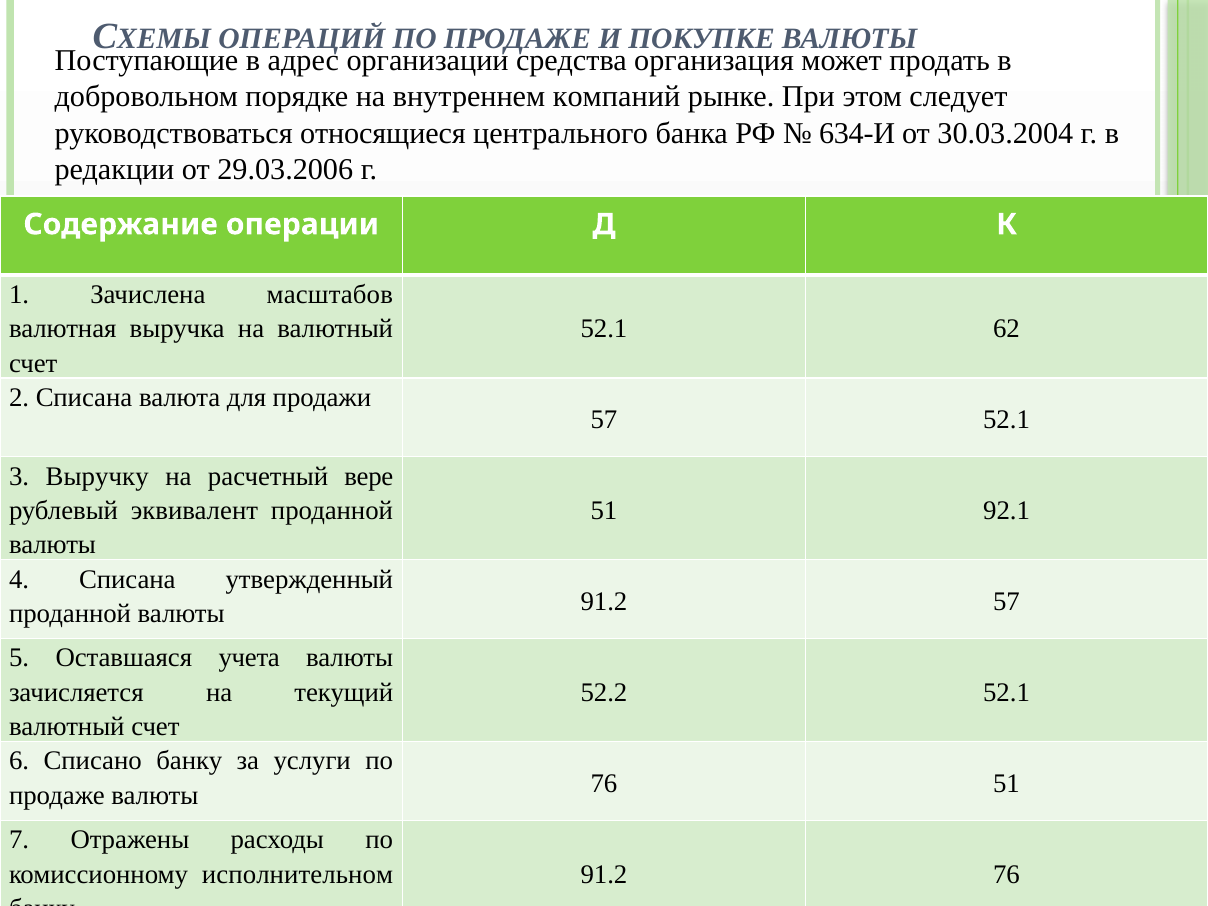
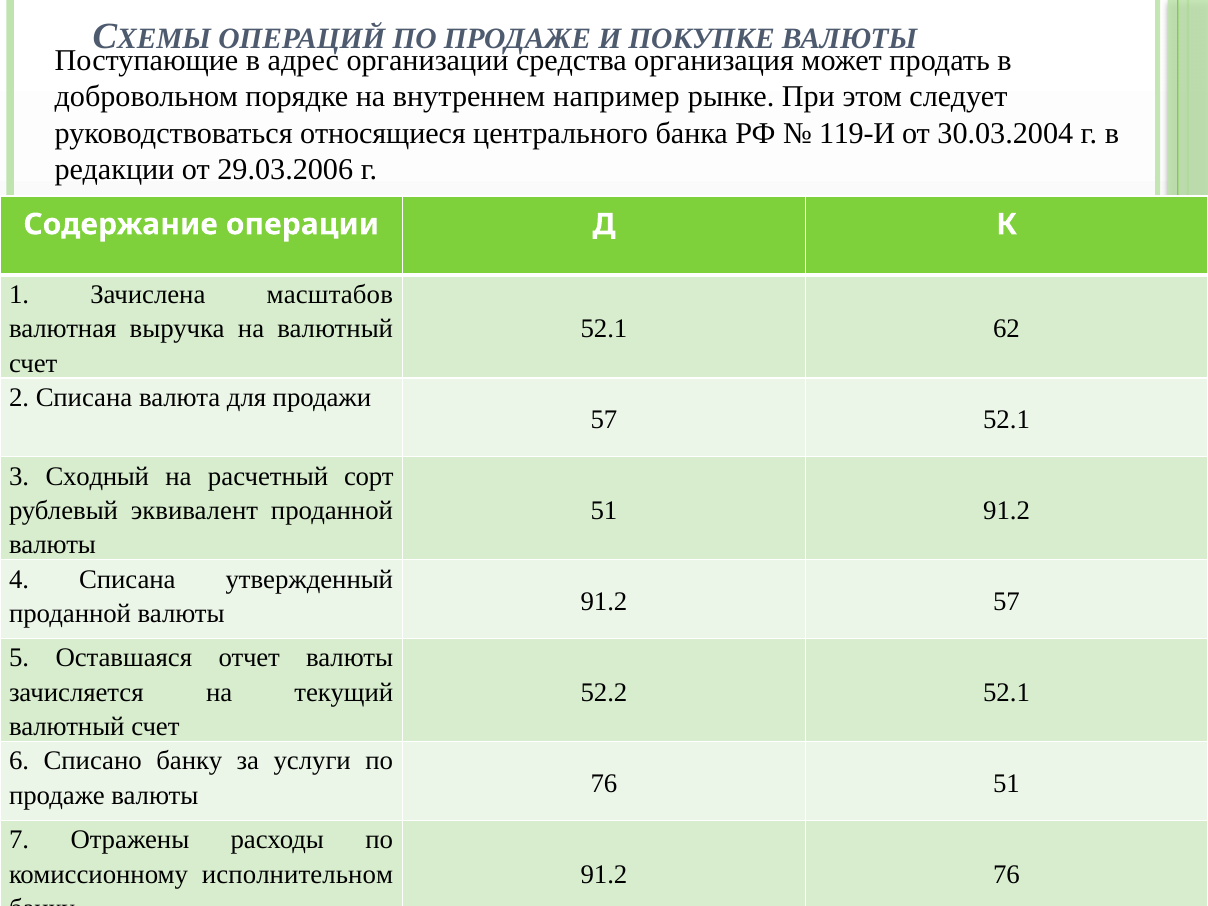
компаний: компаний -> например
634-И: 634-И -> 119-И
Выручку: Выручку -> Сходный
вере: вере -> сорт
51 92.1: 92.1 -> 91.2
учета: учета -> отчет
